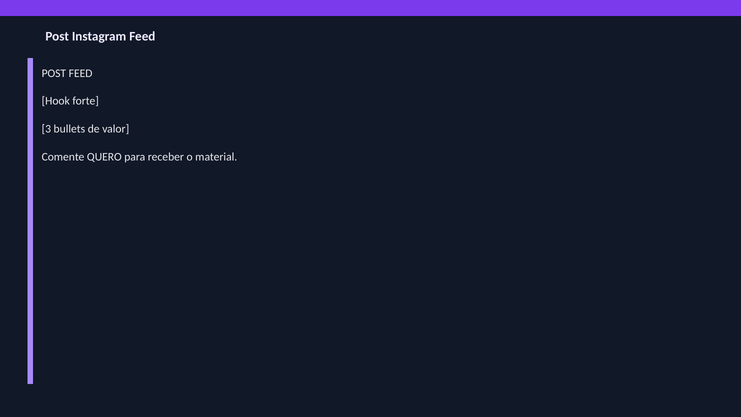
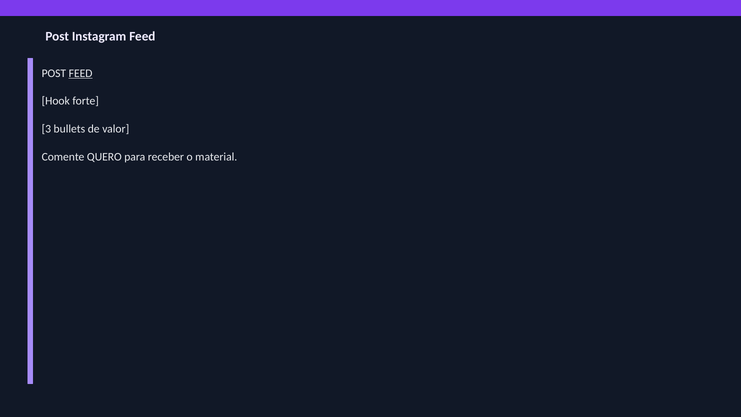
FEED at (81, 73) underline: none -> present
